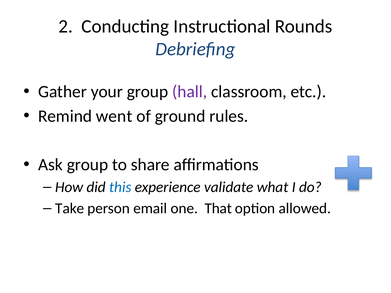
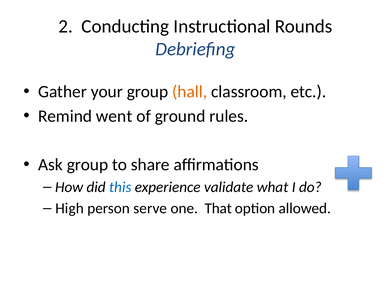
hall colour: purple -> orange
Take: Take -> High
email: email -> serve
